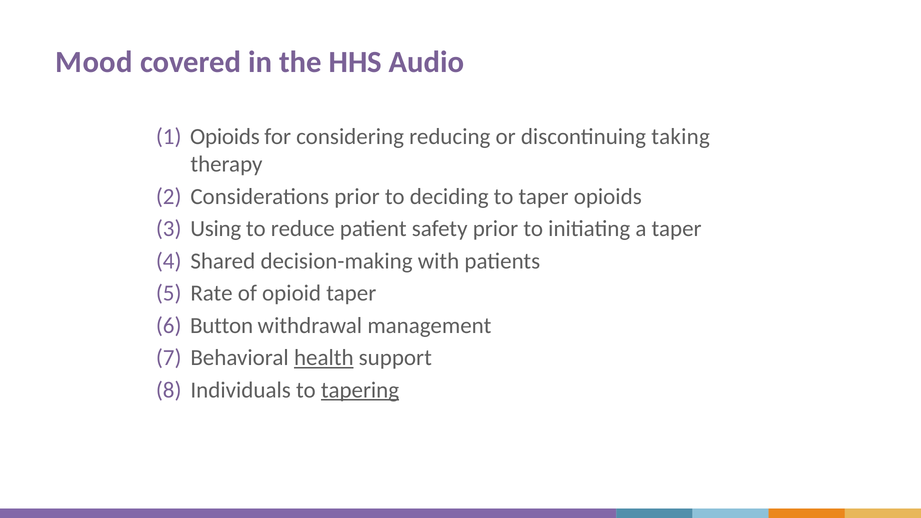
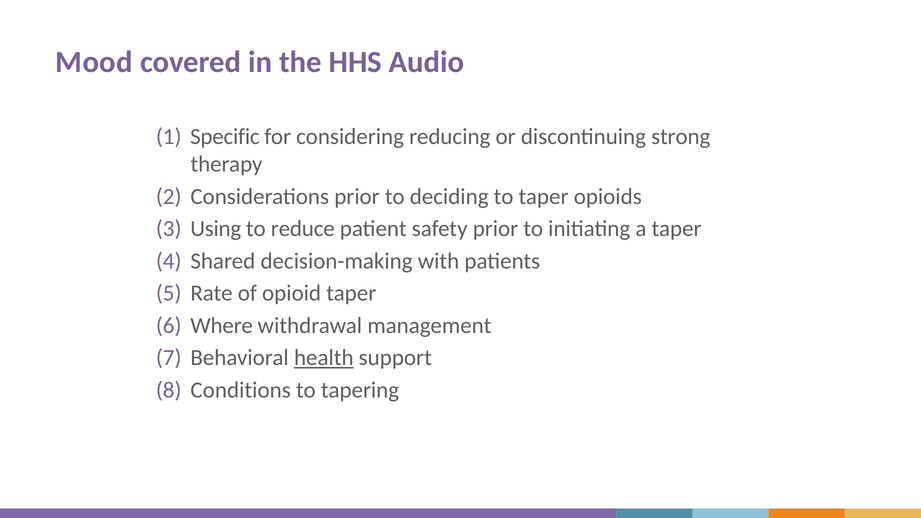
Opioids at (225, 137): Opioids -> Specific
taking: taking -> strong
Button: Button -> Where
Individuals: Individuals -> Conditions
tapering underline: present -> none
